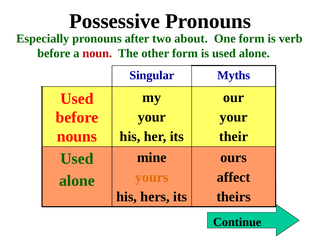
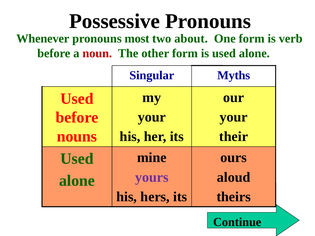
Especially: Especially -> Whenever
after: after -> most
yours colour: orange -> purple
affect: affect -> aloud
